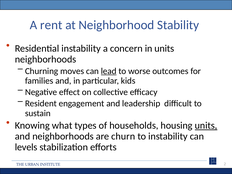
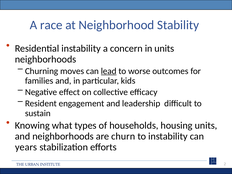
rent: rent -> race
units at (206, 126) underline: present -> none
levels: levels -> years
